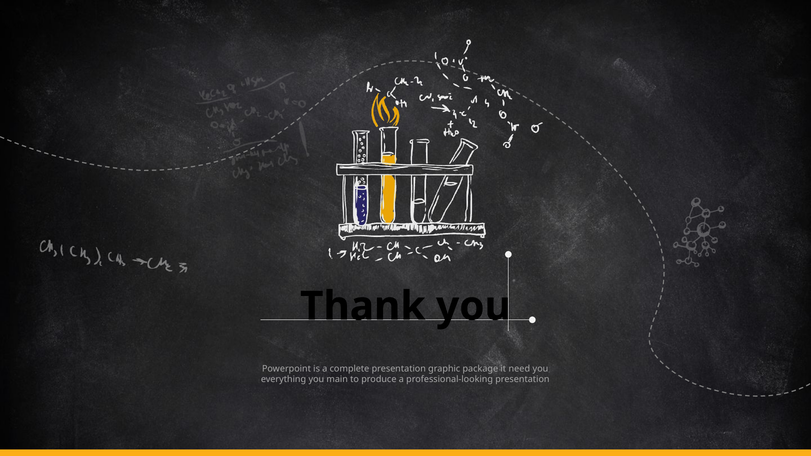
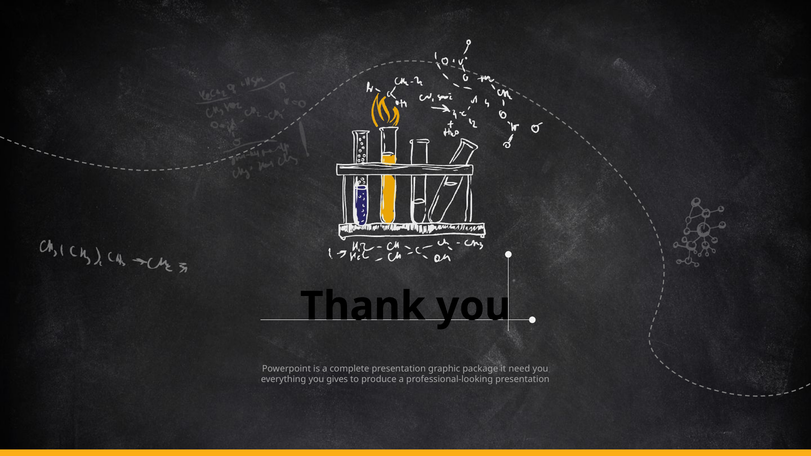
main: main -> gives
